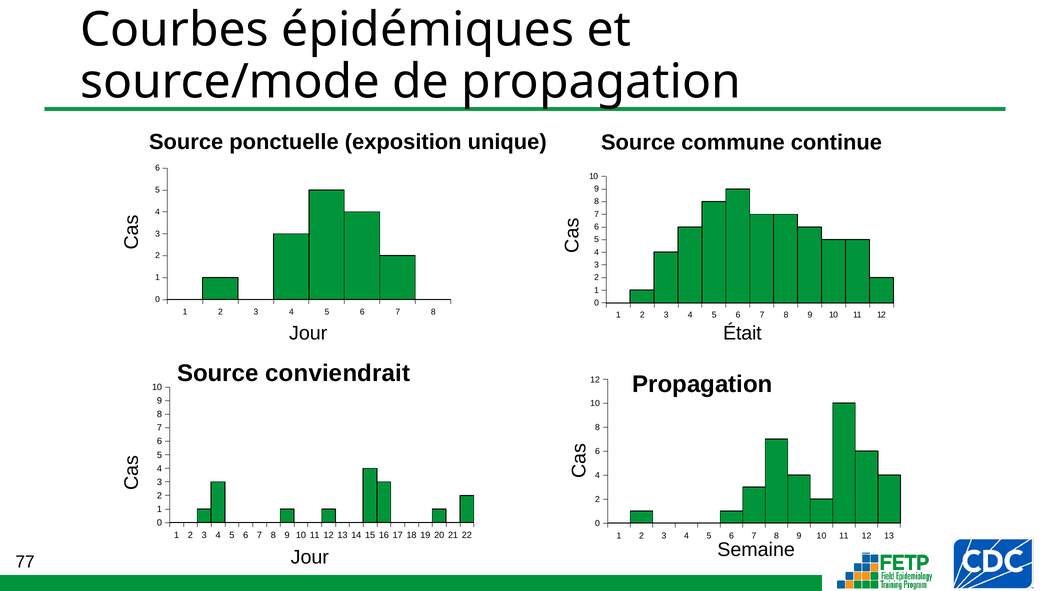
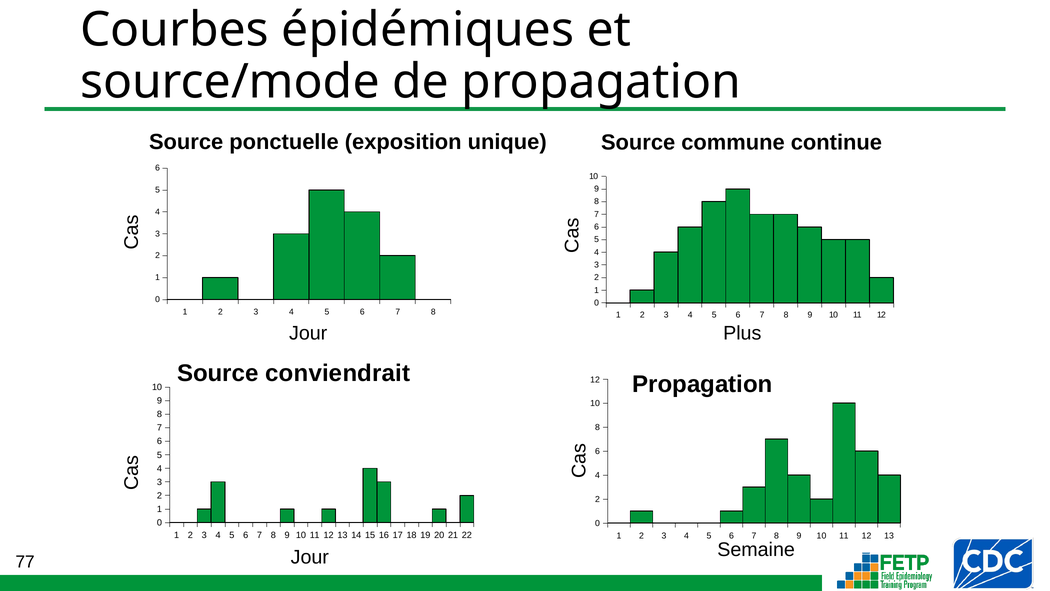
Était: Était -> Plus
